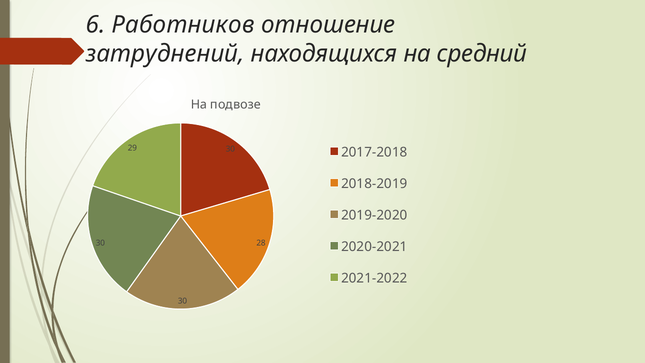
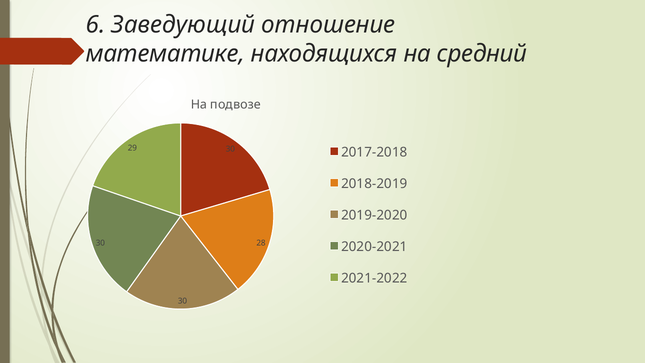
Работников: Работников -> Заведующий
затруднений: затруднений -> математике
